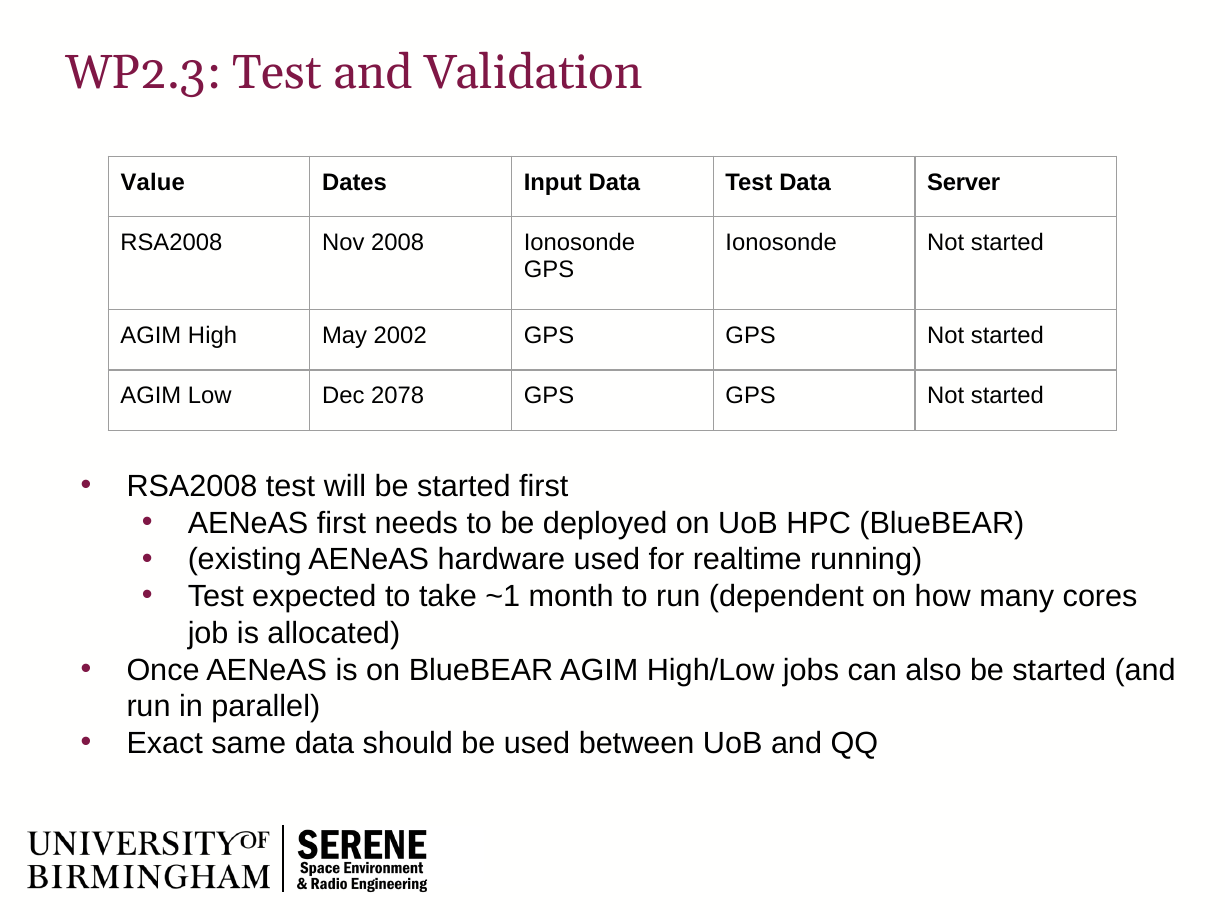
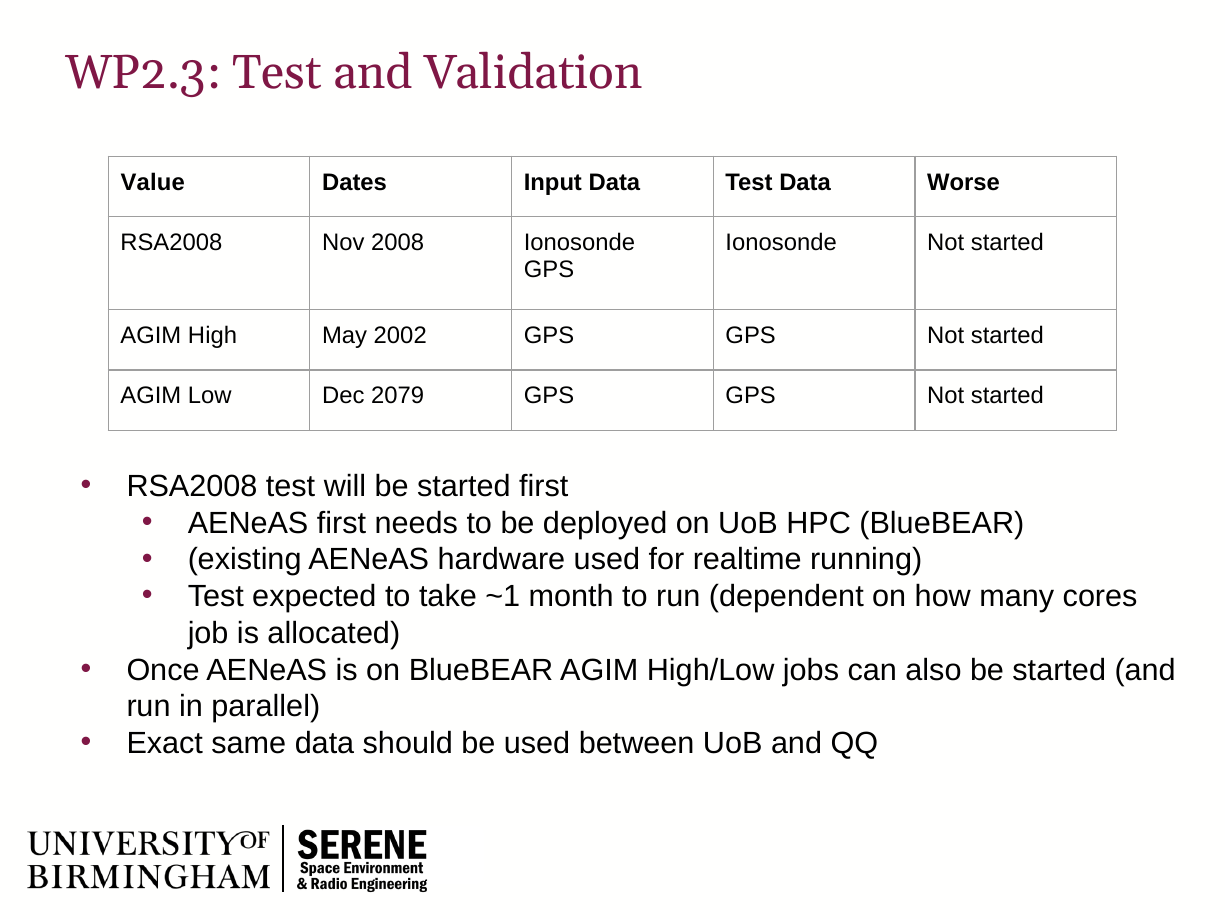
Server: Server -> Worse
2078: 2078 -> 2079
